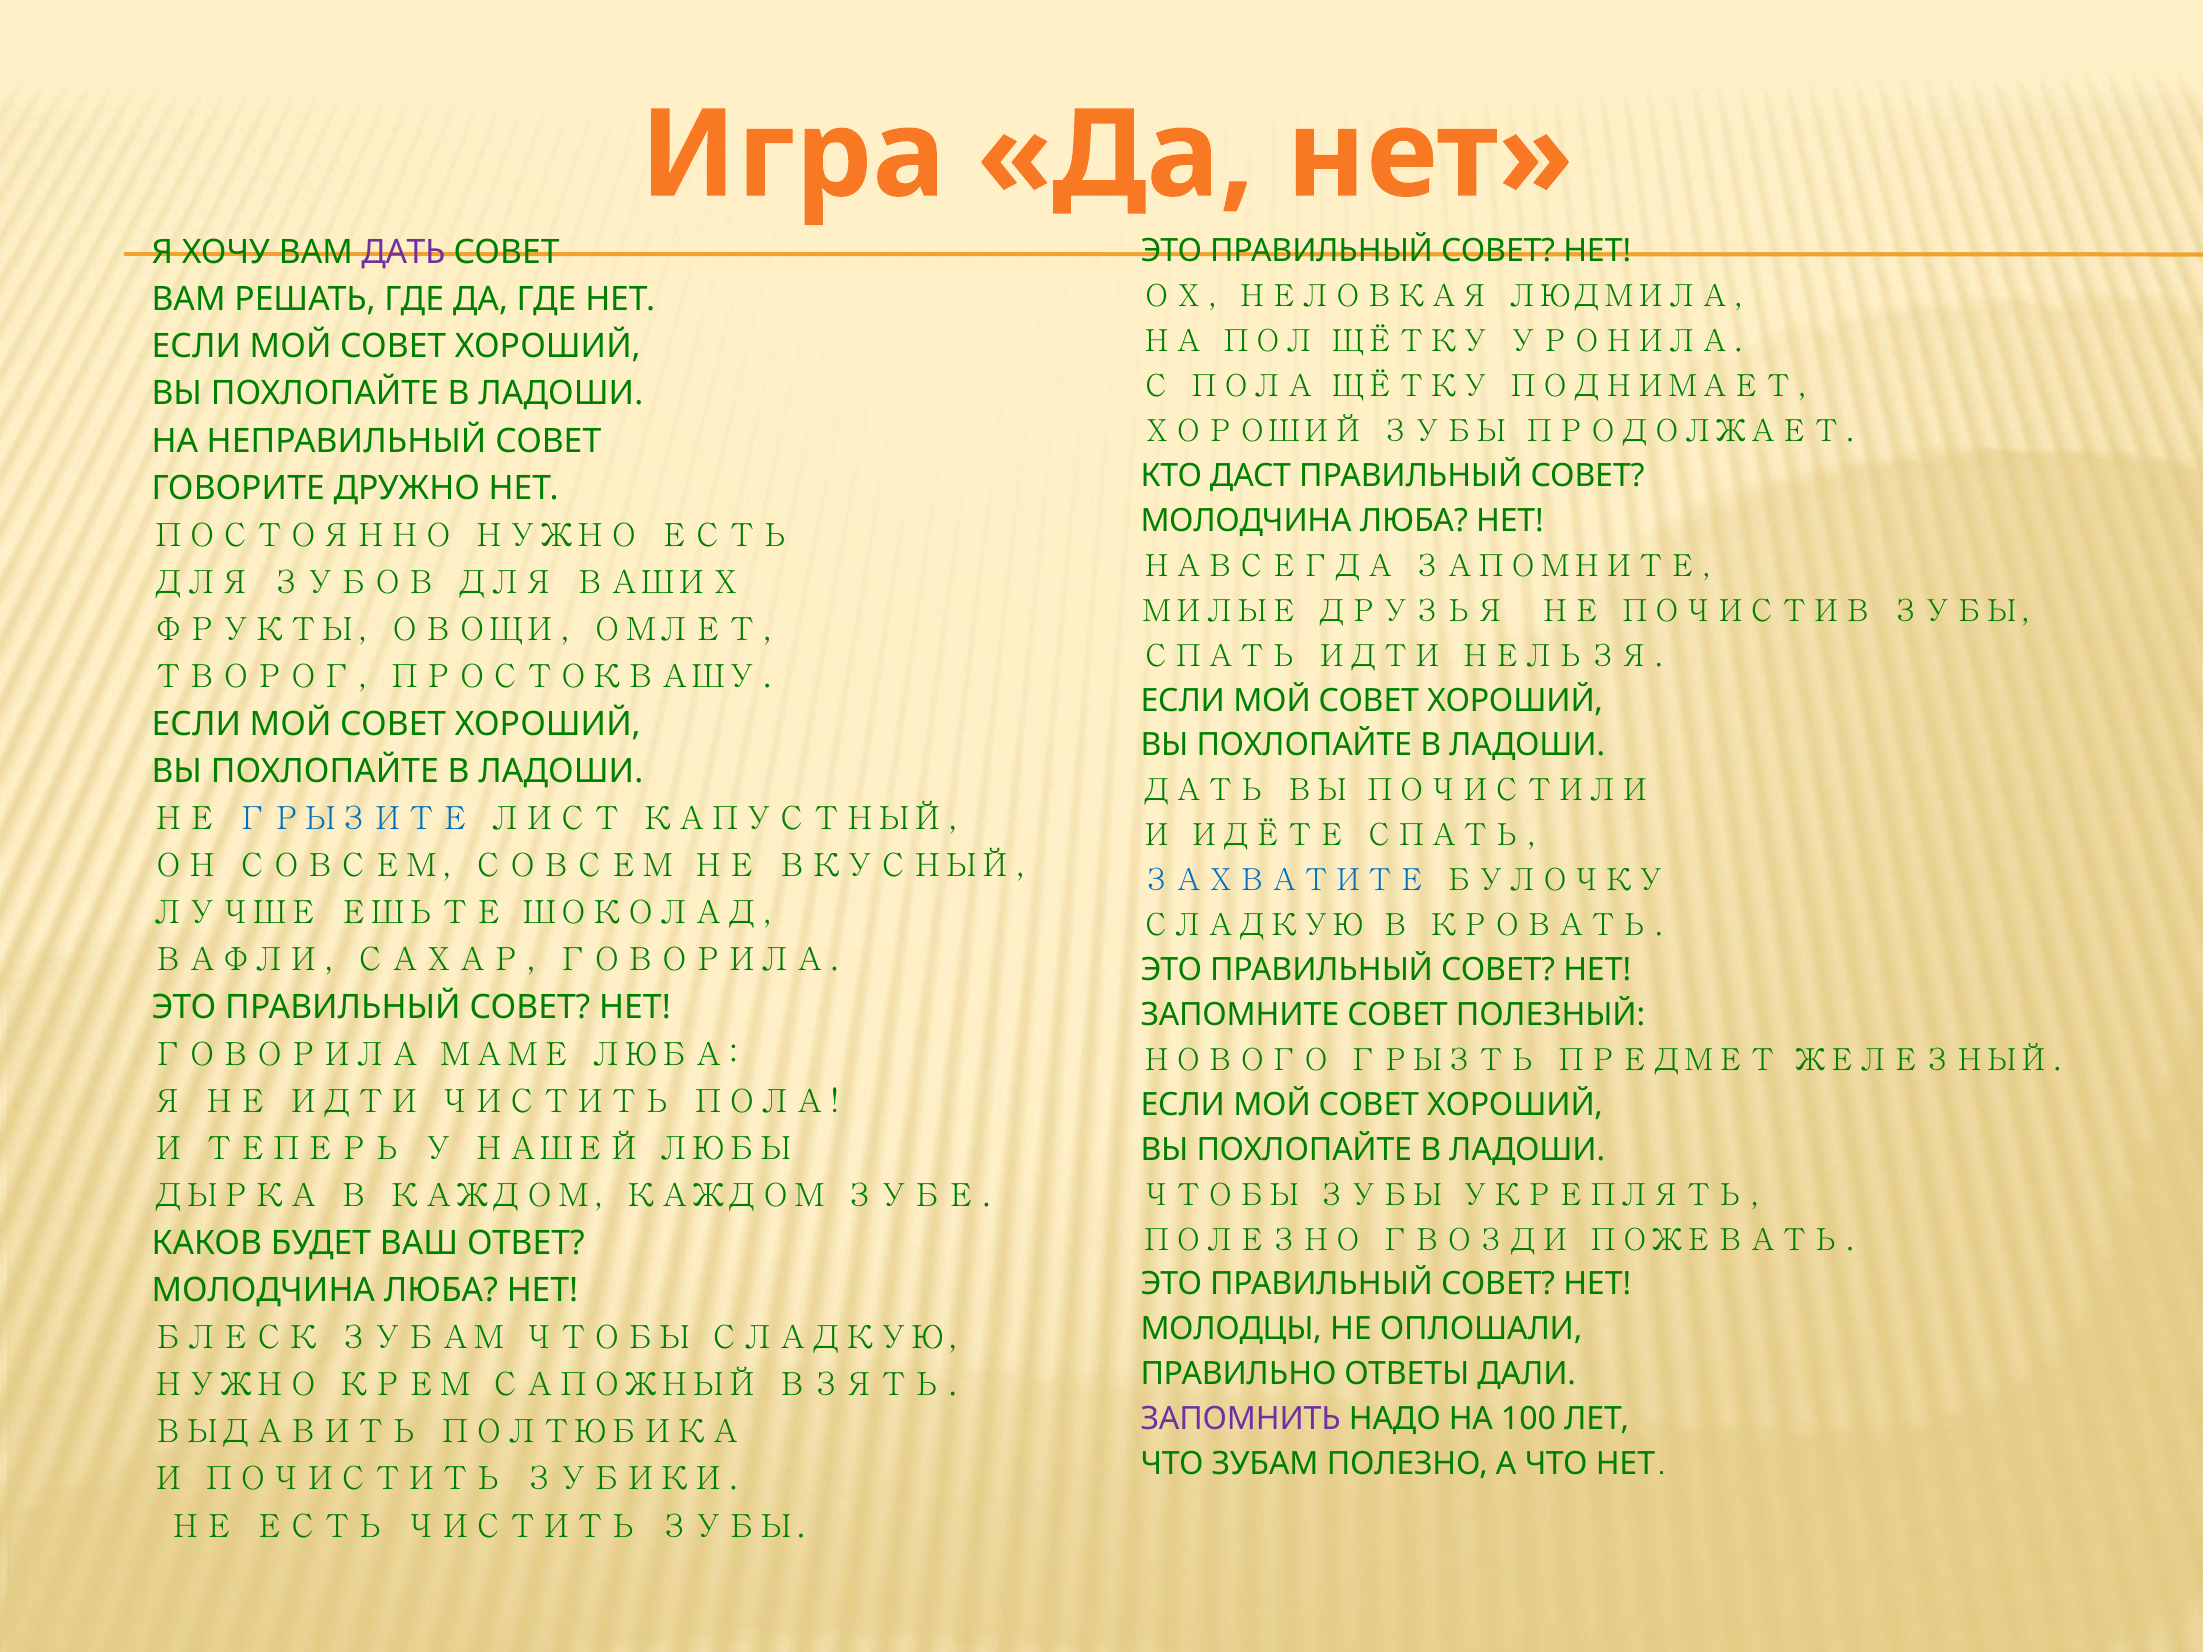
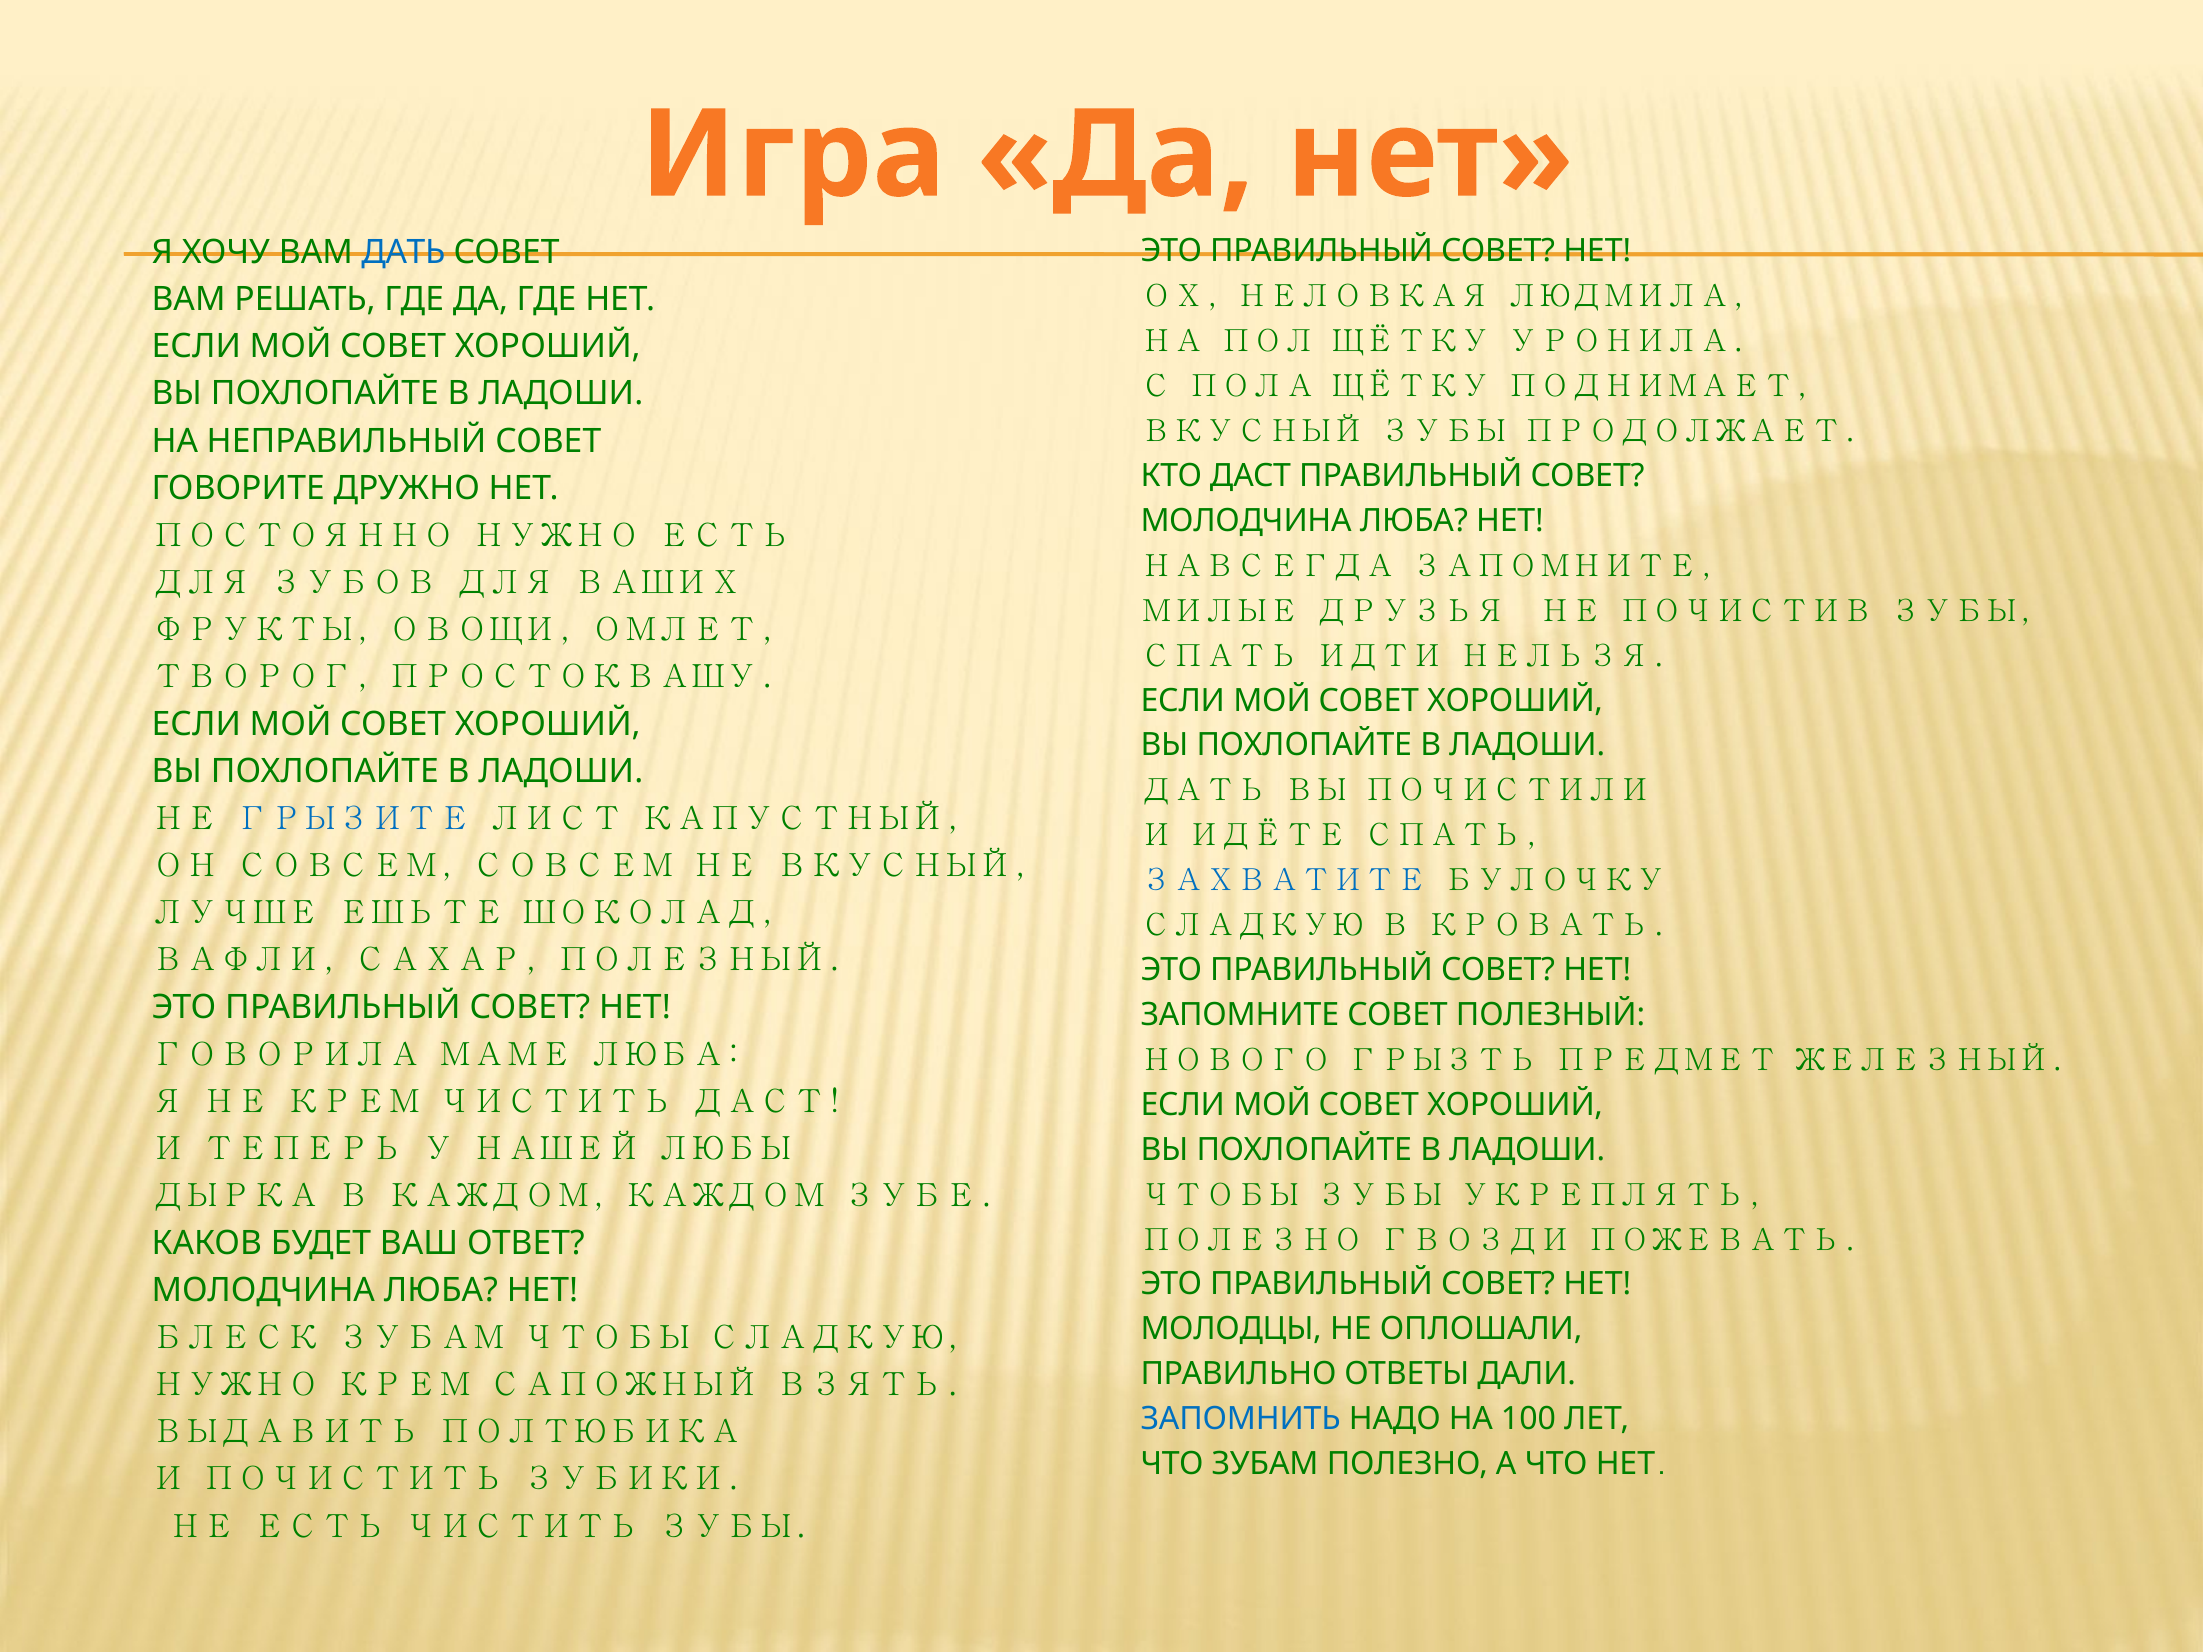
ДАТЬ at (403, 252) colour: purple -> blue
ХОРОШИЙ at (1252, 431): ХОРОШИЙ -> ВКУСНЫЙ
САХАР ГОВОРИЛА: ГОВОРИЛА -> ПОЛЕЗНЫЙ
НЕ ИДТИ: ИДТИ -> КРЕМ
ЧИСТИТЬ ПОЛА: ПОЛА -> ДАСТ
ЗАПОМНИТЬ colour: purple -> blue
